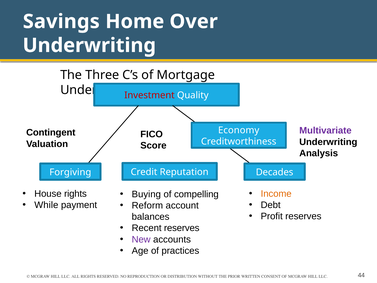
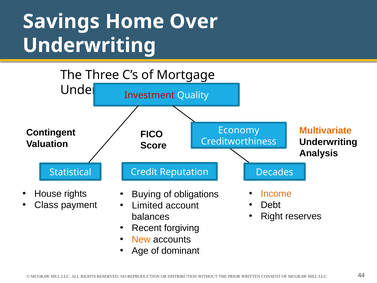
Multivariate colour: purple -> orange
Forgiving: Forgiving -> Statistical
compelling: compelling -> obligations
While: While -> Class
Reform: Reform -> Limited
Profit: Profit -> Right
Recent reserves: reserves -> forgiving
New colour: purple -> orange
practices: practices -> dominant
